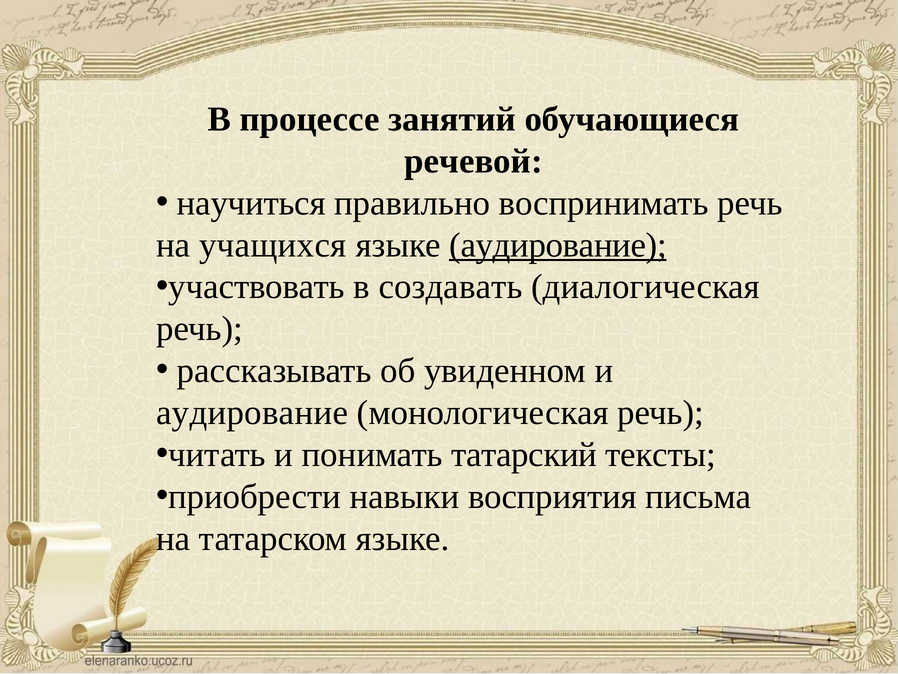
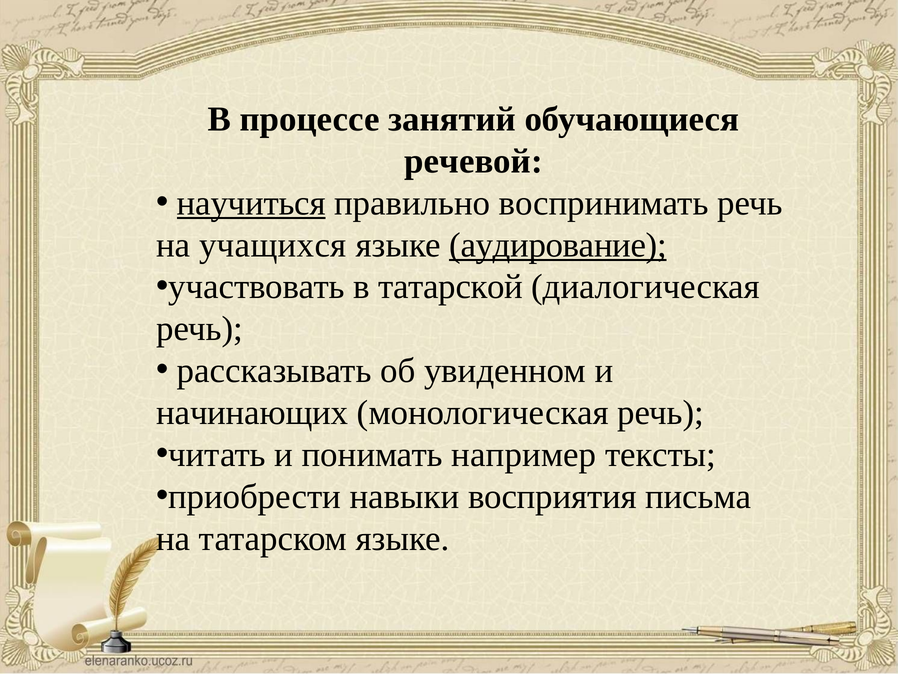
научиться underline: none -> present
создавать: создавать -> татарской
аудирование at (252, 413): аудирование -> начинающих
татарский: татарский -> например
